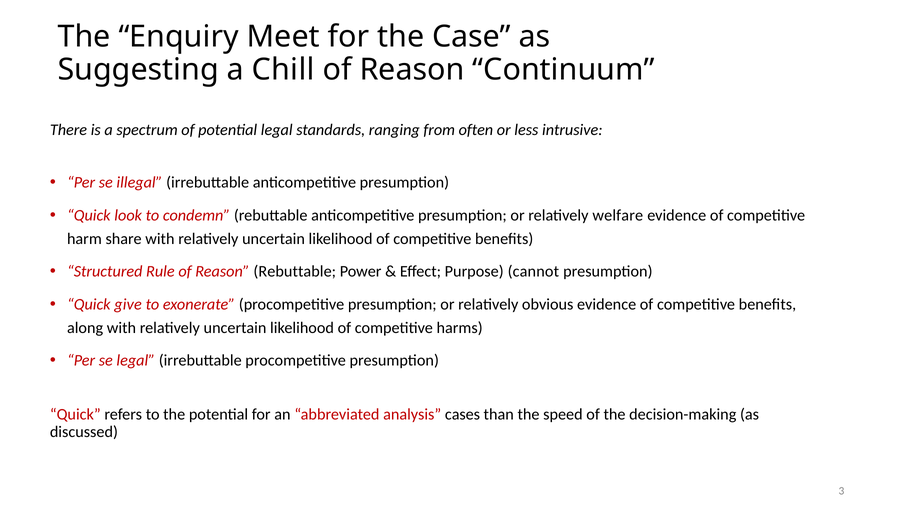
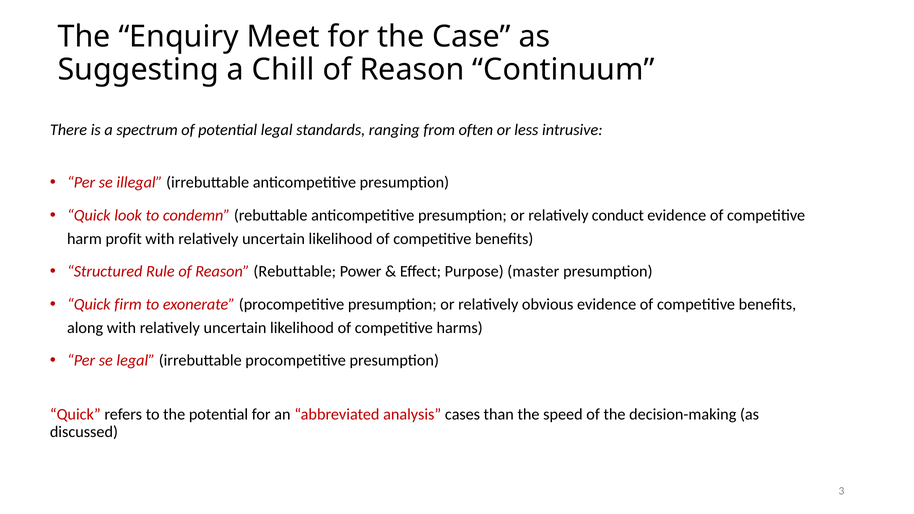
welfare: welfare -> conduct
share: share -> profit
cannot: cannot -> master
give: give -> firm
